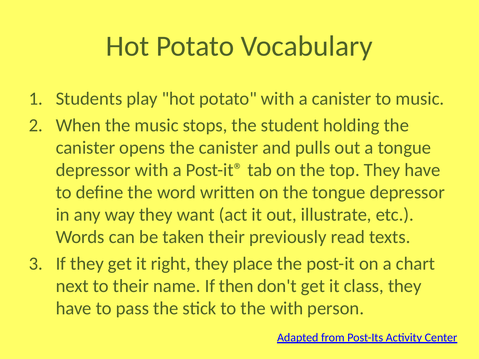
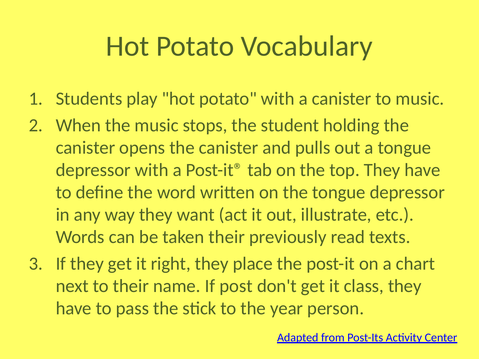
then: then -> post
the with: with -> year
